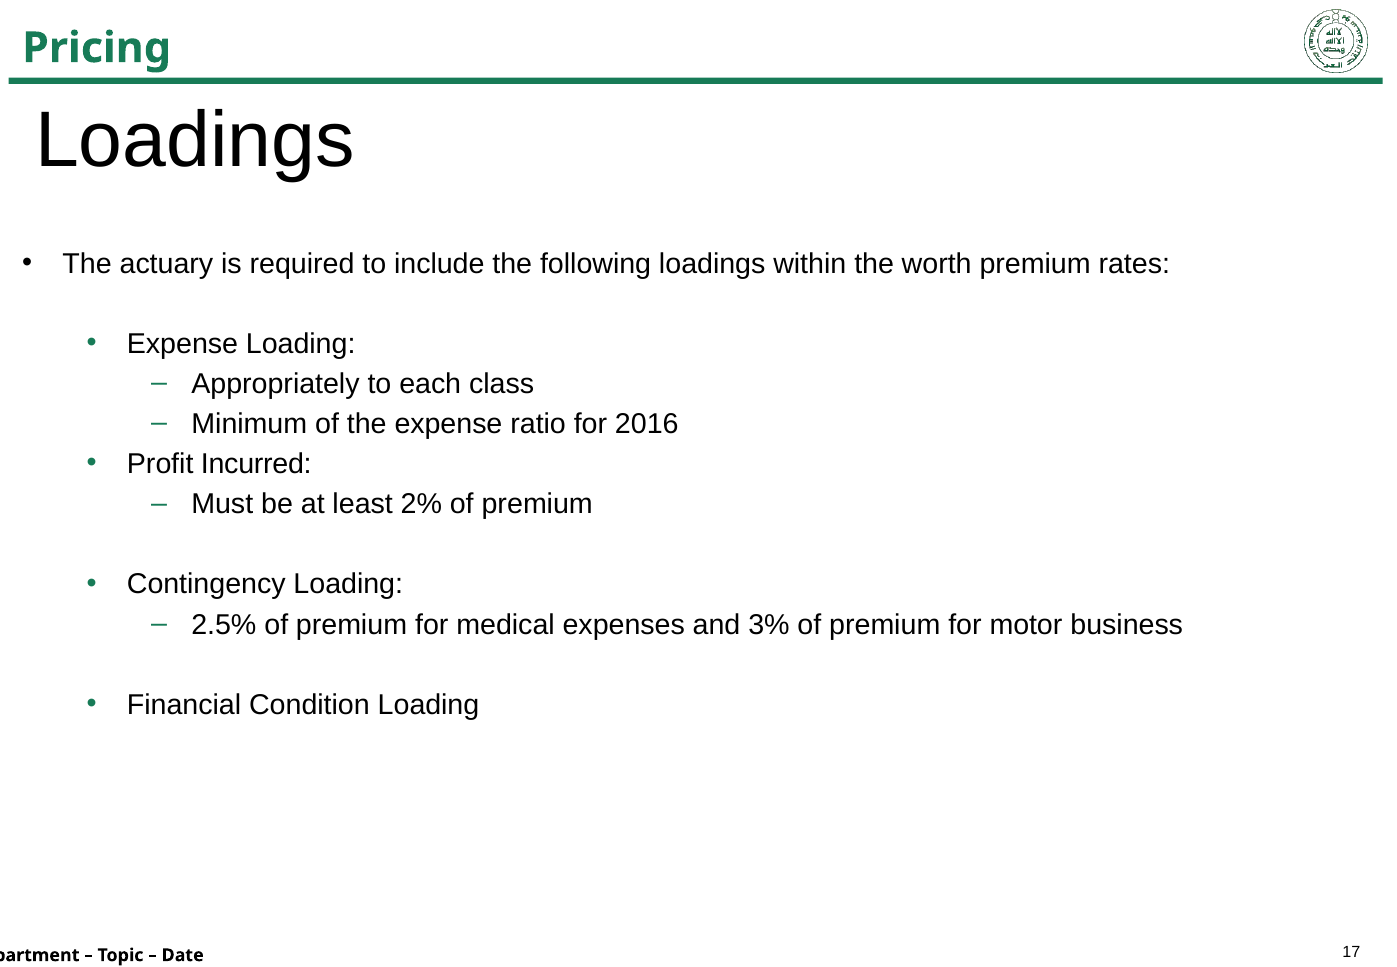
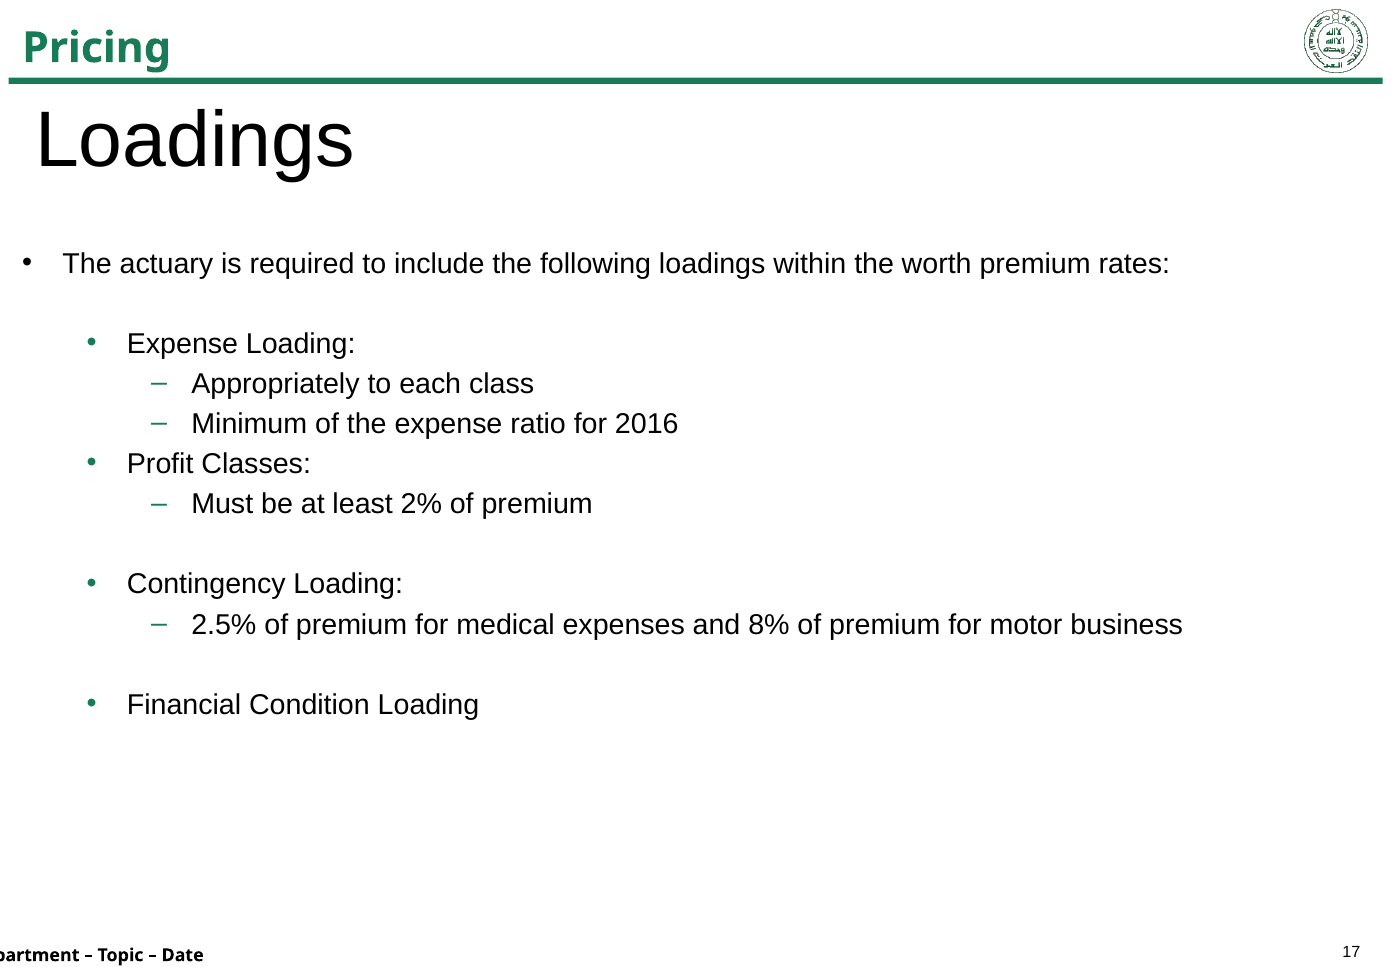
Incurred: Incurred -> Classes
3%: 3% -> 8%
